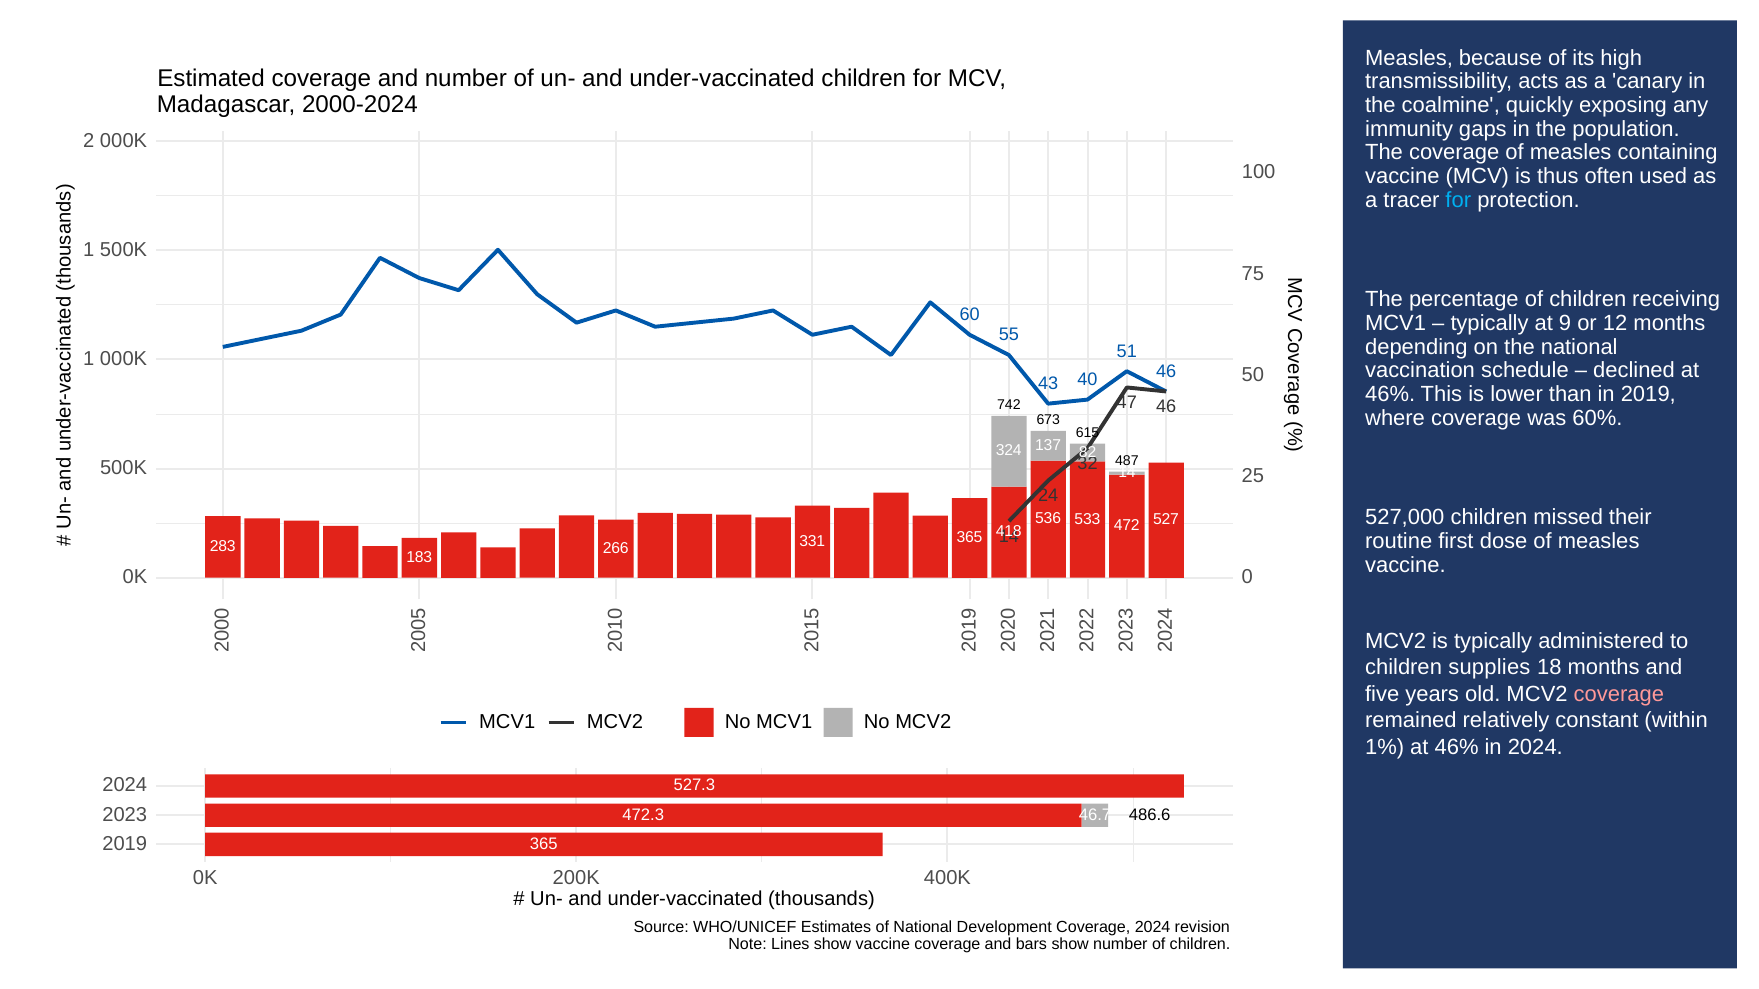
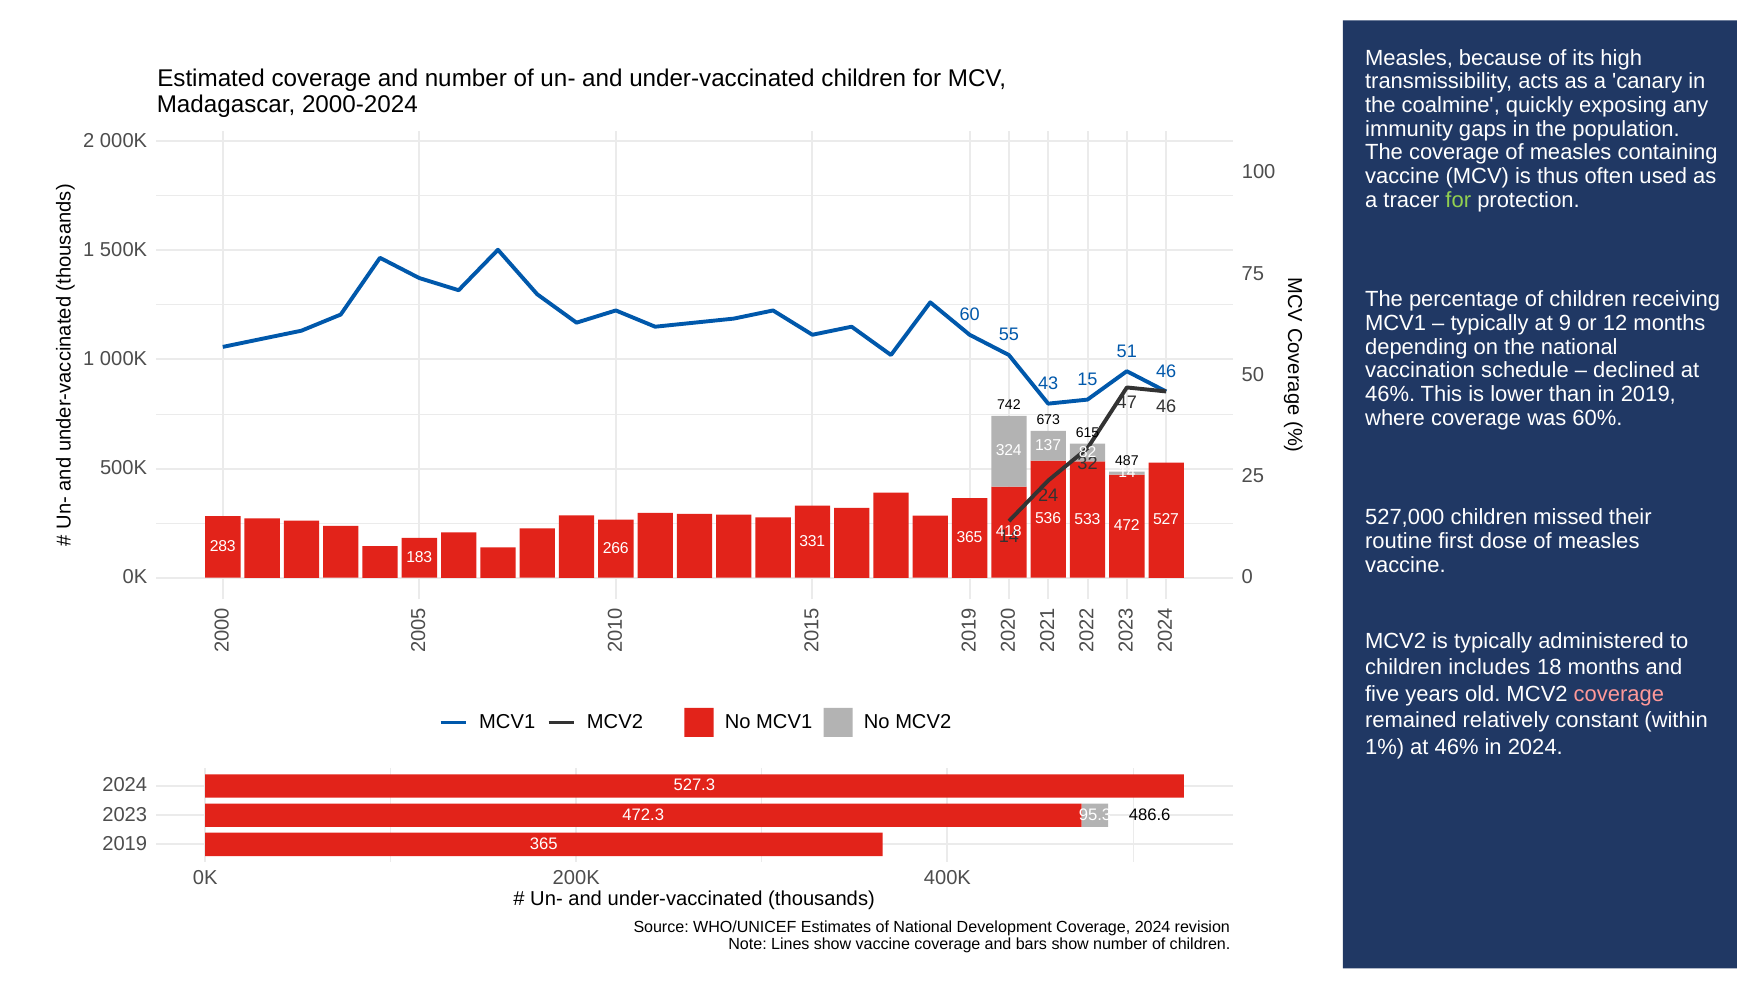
for at (1458, 200) colour: light blue -> light green
40: 40 -> 15
supplies: supplies -> includes
46.7: 46.7 -> 95.3
